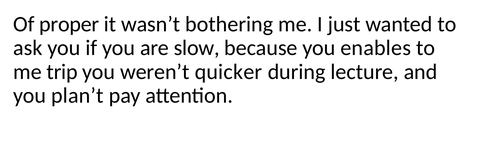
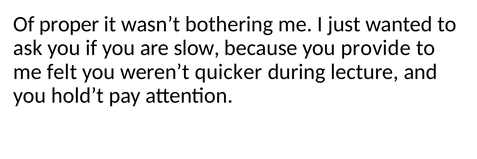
enables: enables -> provide
trip: trip -> felt
plan’t: plan’t -> hold’t
